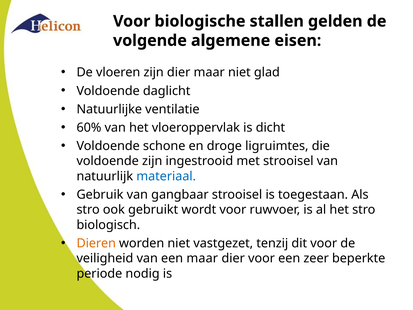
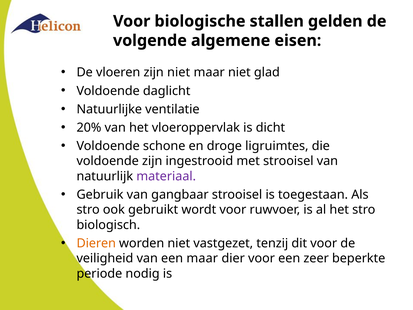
zijn dier: dier -> niet
60%: 60% -> 20%
materiaal colour: blue -> purple
